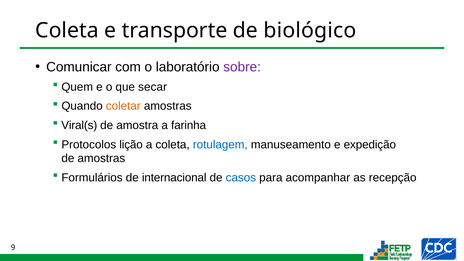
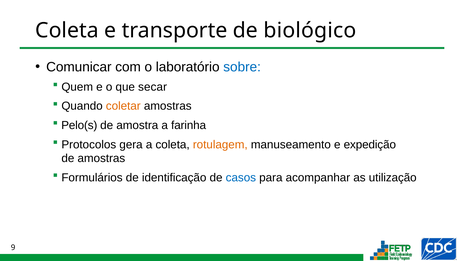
sobre colour: purple -> blue
Viral(s: Viral(s -> Pelo(s
lição: lição -> gera
rotulagem colour: blue -> orange
internacional: internacional -> identificação
recepção: recepção -> utilização
